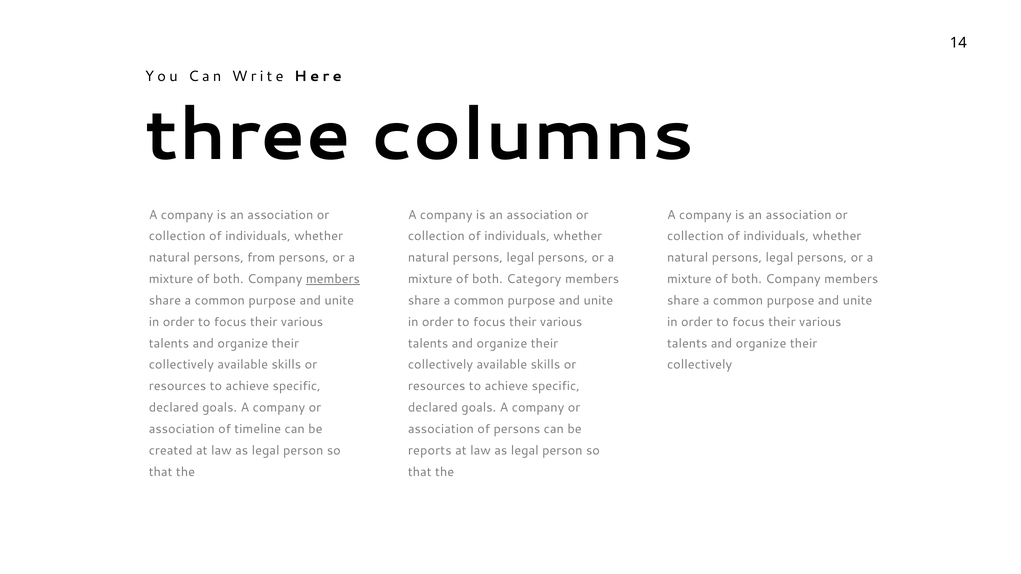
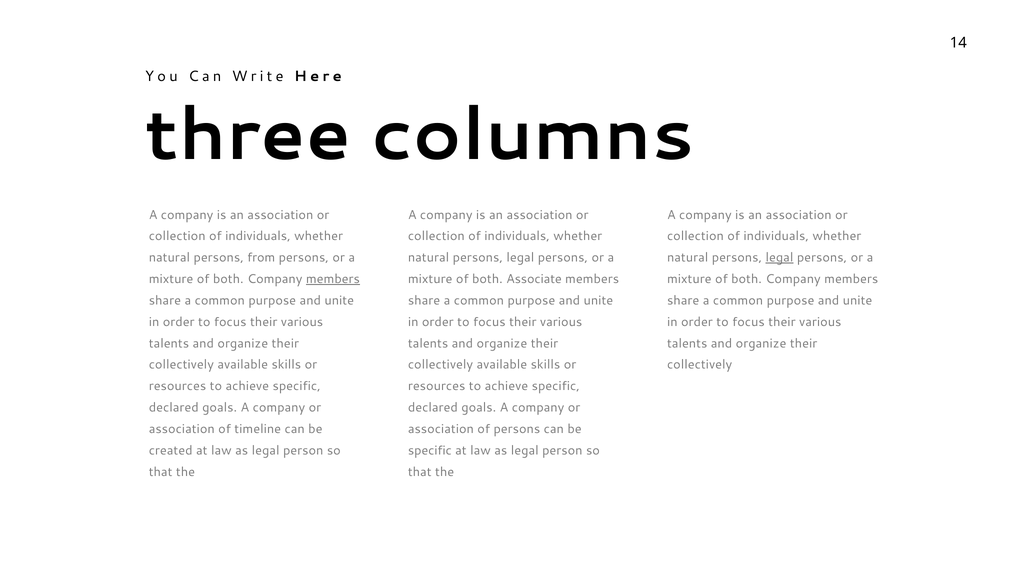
legal at (779, 258) underline: none -> present
Category: Category -> Associate
reports at (430, 451): reports -> specific
